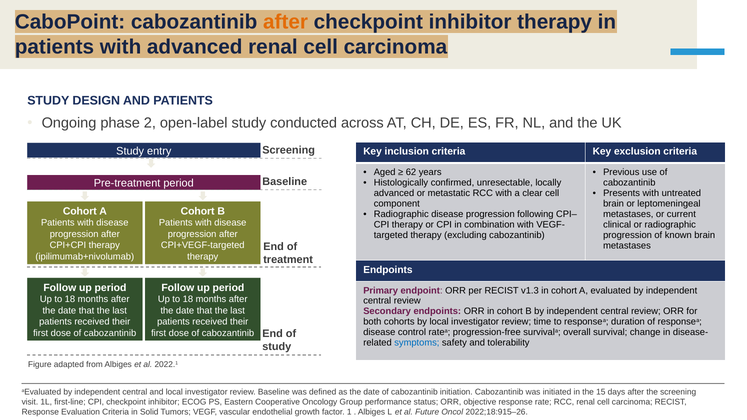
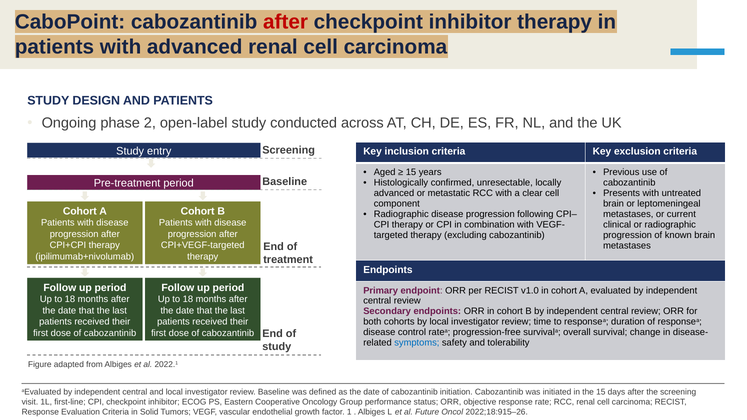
after at (286, 22) colour: orange -> red
62 at (411, 172): 62 -> 15
v1.3: v1.3 -> v1.0
